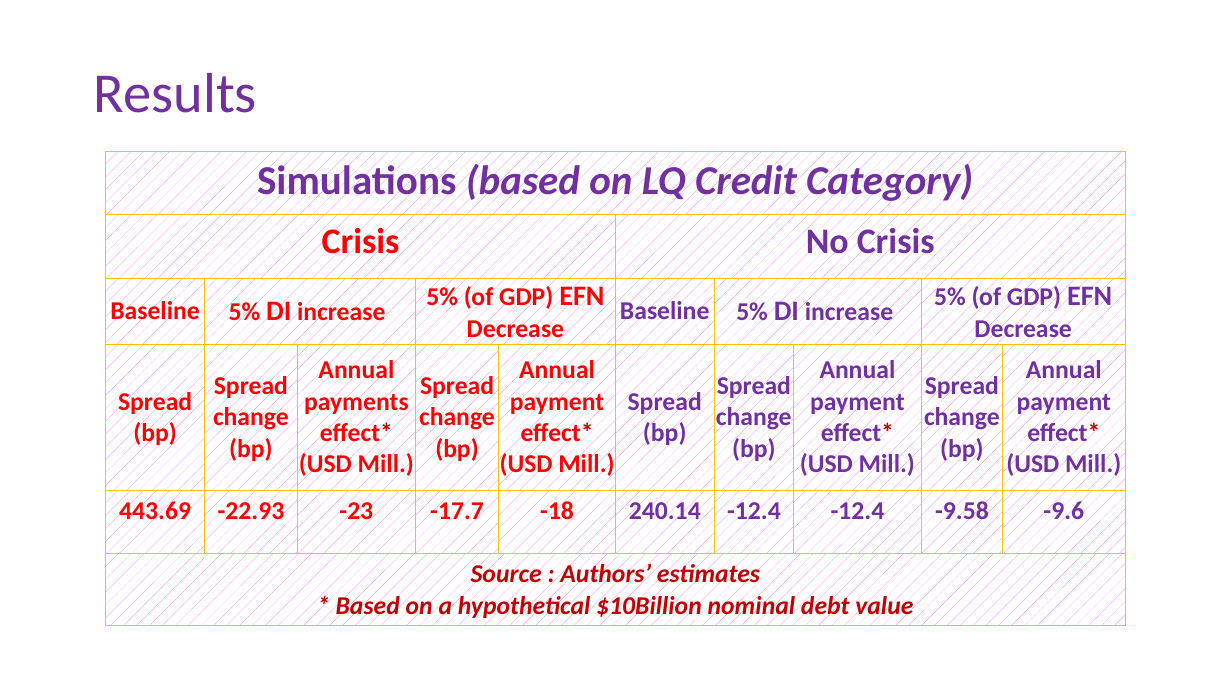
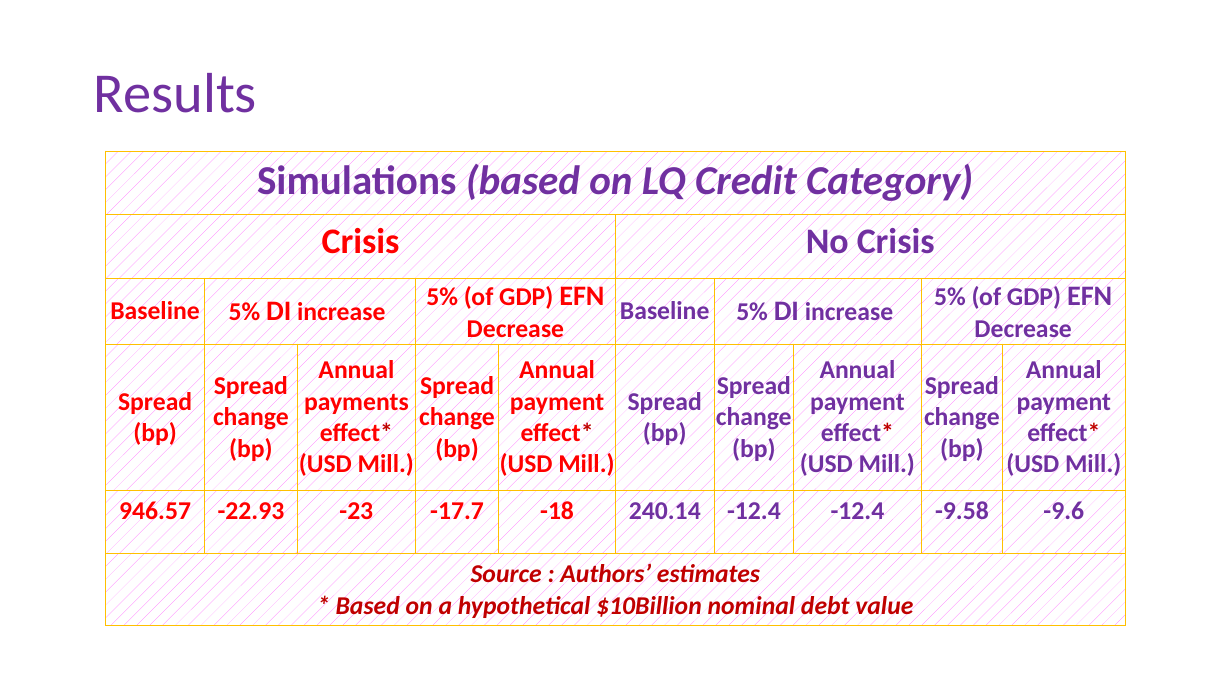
443.69: 443.69 -> 946.57
